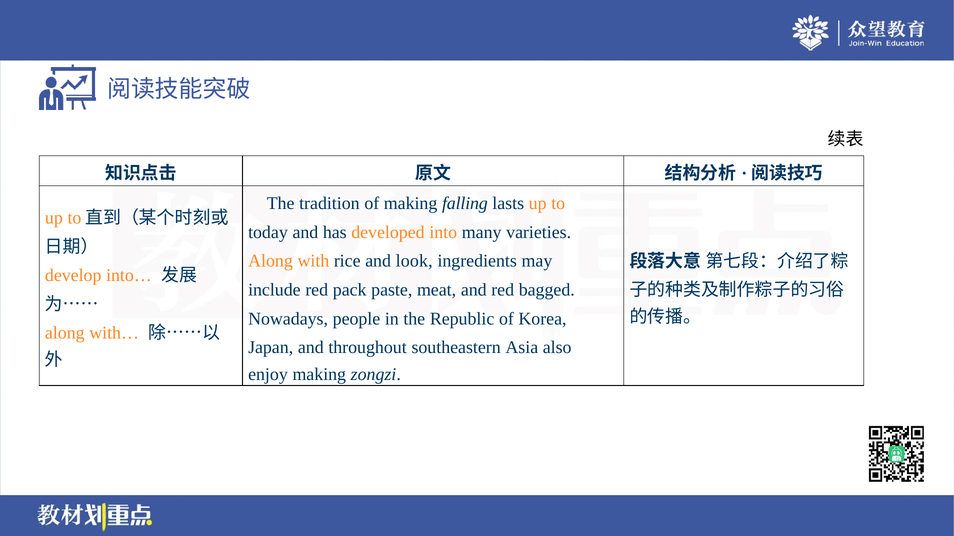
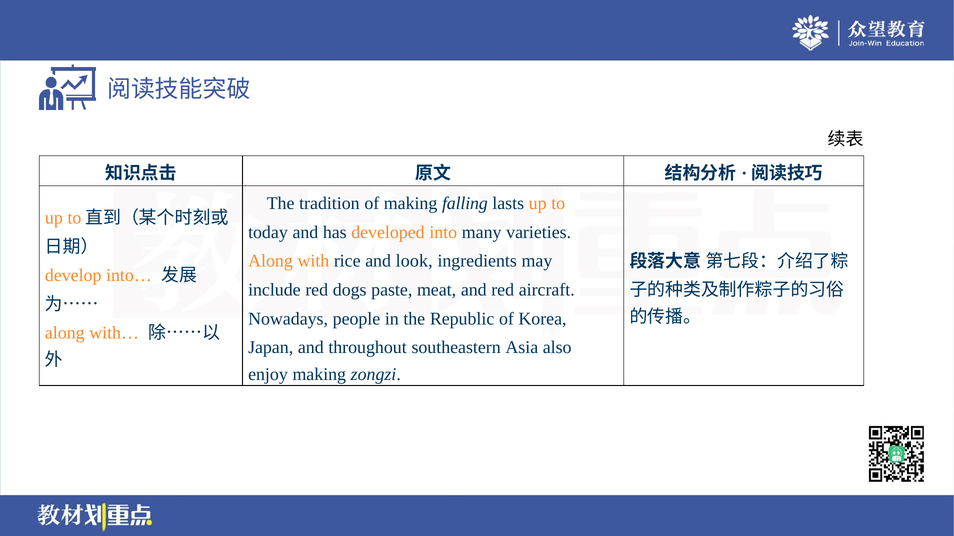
pack: pack -> dogs
bagged: bagged -> aircraft
